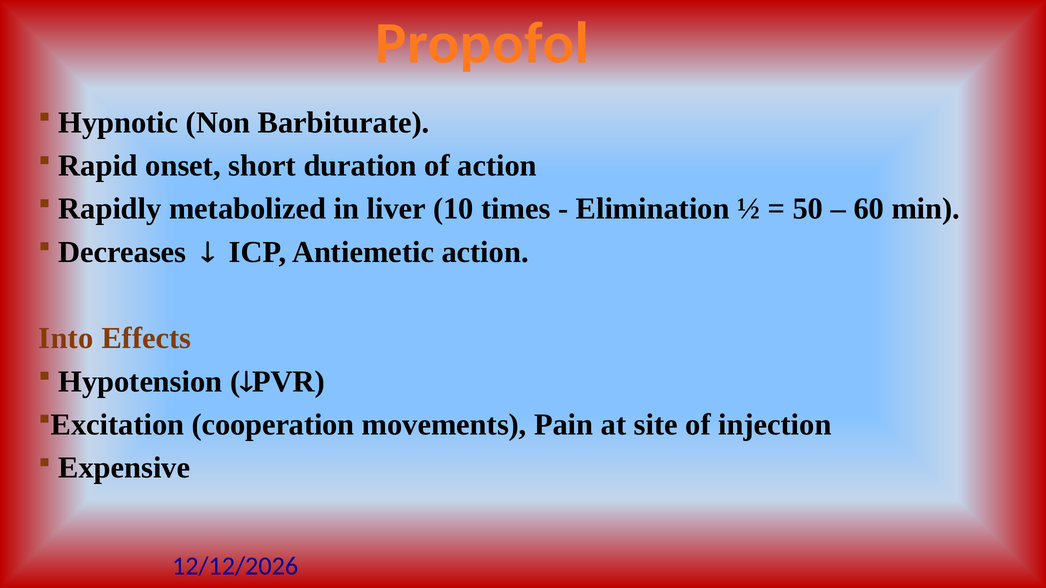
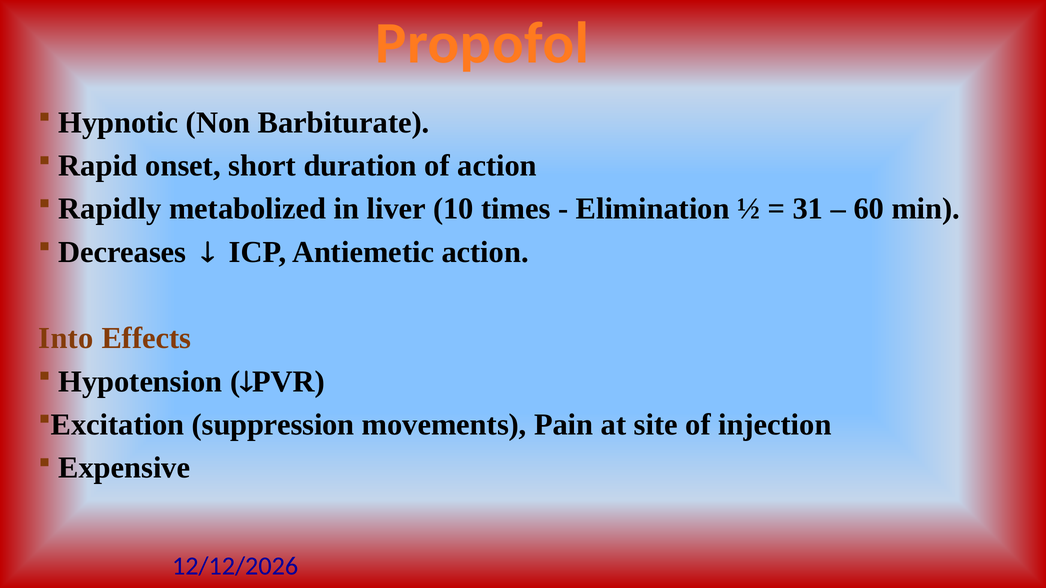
50: 50 -> 31
cooperation: cooperation -> suppression
